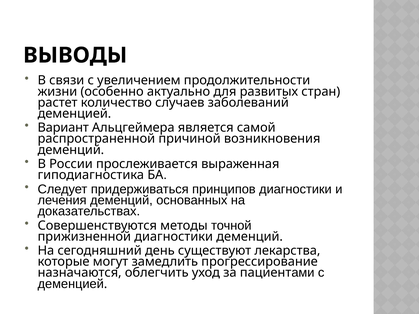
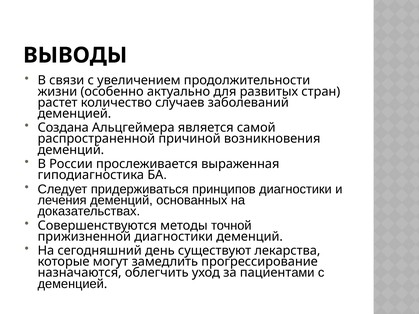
Вариант: Вариант -> Создана
